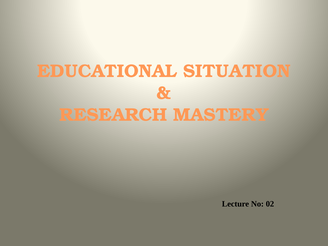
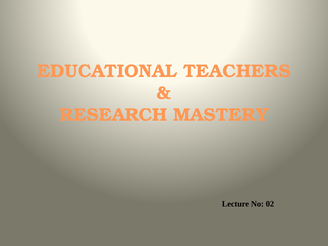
SITUATION: SITUATION -> TEACHERS
